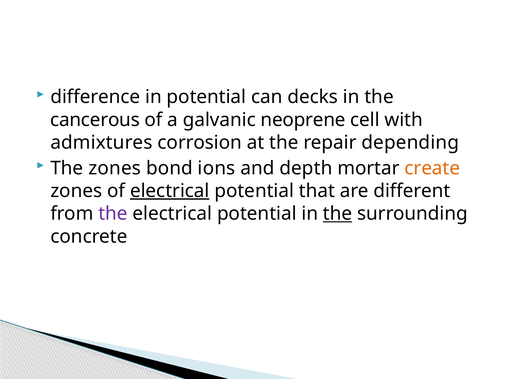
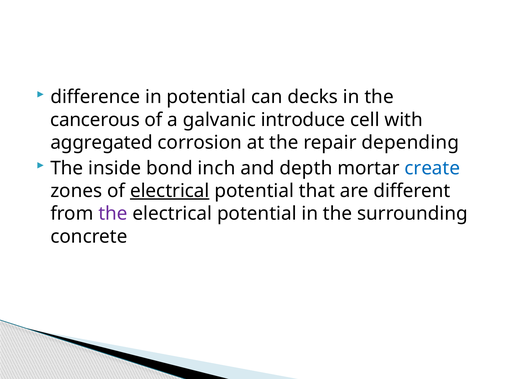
neoprene: neoprene -> introduce
admixtures: admixtures -> aggregated
The zones: zones -> inside
ions: ions -> inch
create colour: orange -> blue
the at (338, 214) underline: present -> none
